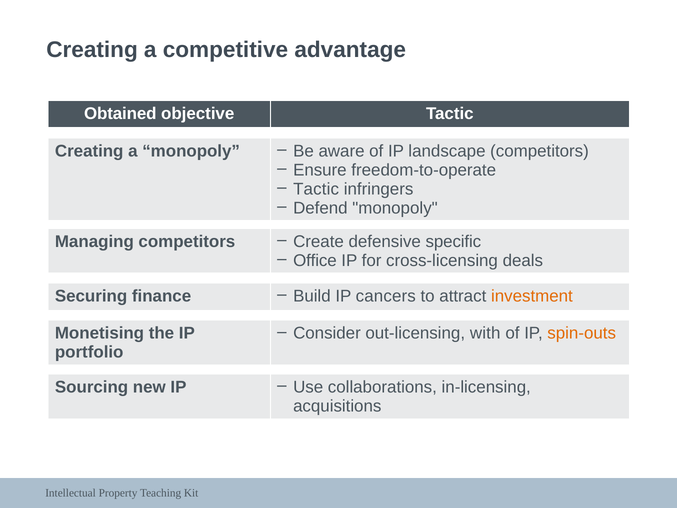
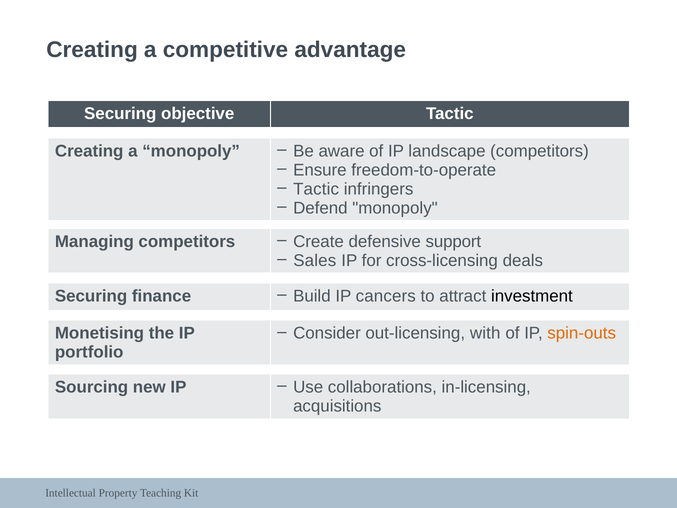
Obtained at (120, 114): Obtained -> Securing
specific: specific -> support
Office: Office -> Sales
investment colour: orange -> black
